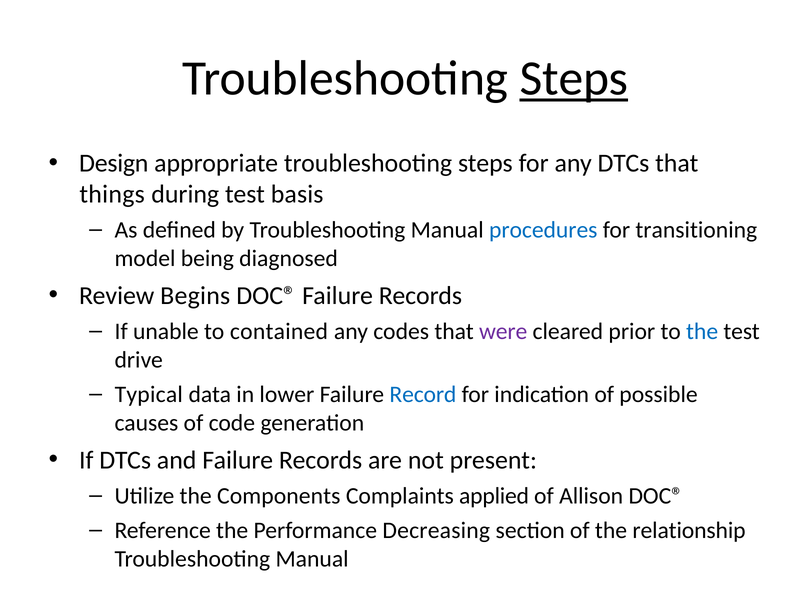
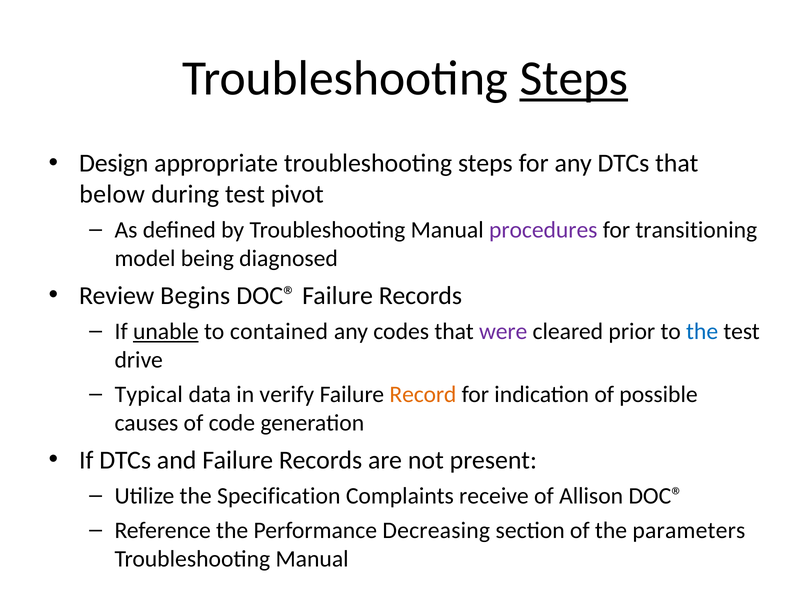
things: things -> below
basis: basis -> pivot
procedures colour: blue -> purple
unable underline: none -> present
lower: lower -> verify
Record colour: blue -> orange
Components: Components -> Specification
applied: applied -> receive
relationship: relationship -> parameters
